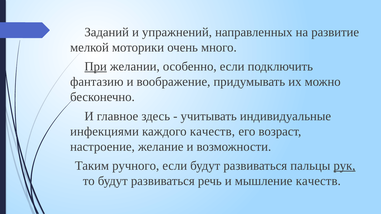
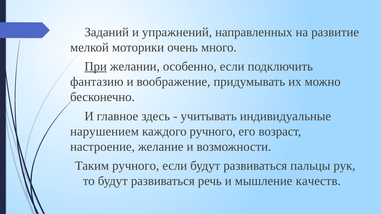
инфекциями: инфекциями -> нарушением
каждого качеств: качеств -> ручного
рук underline: present -> none
